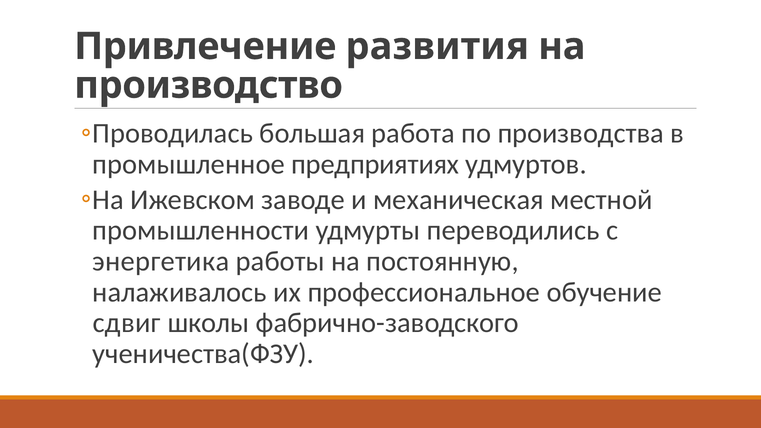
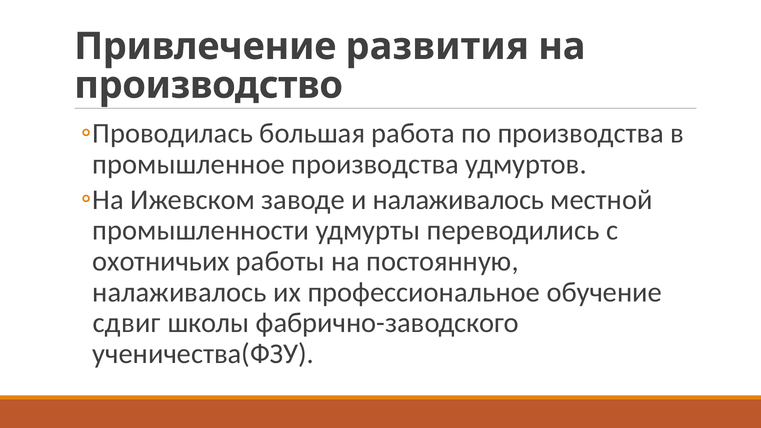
промышленное предприятиях: предприятиях -> производства
и механическая: механическая -> налаживалось
энергетика: энергетика -> охотничьих
